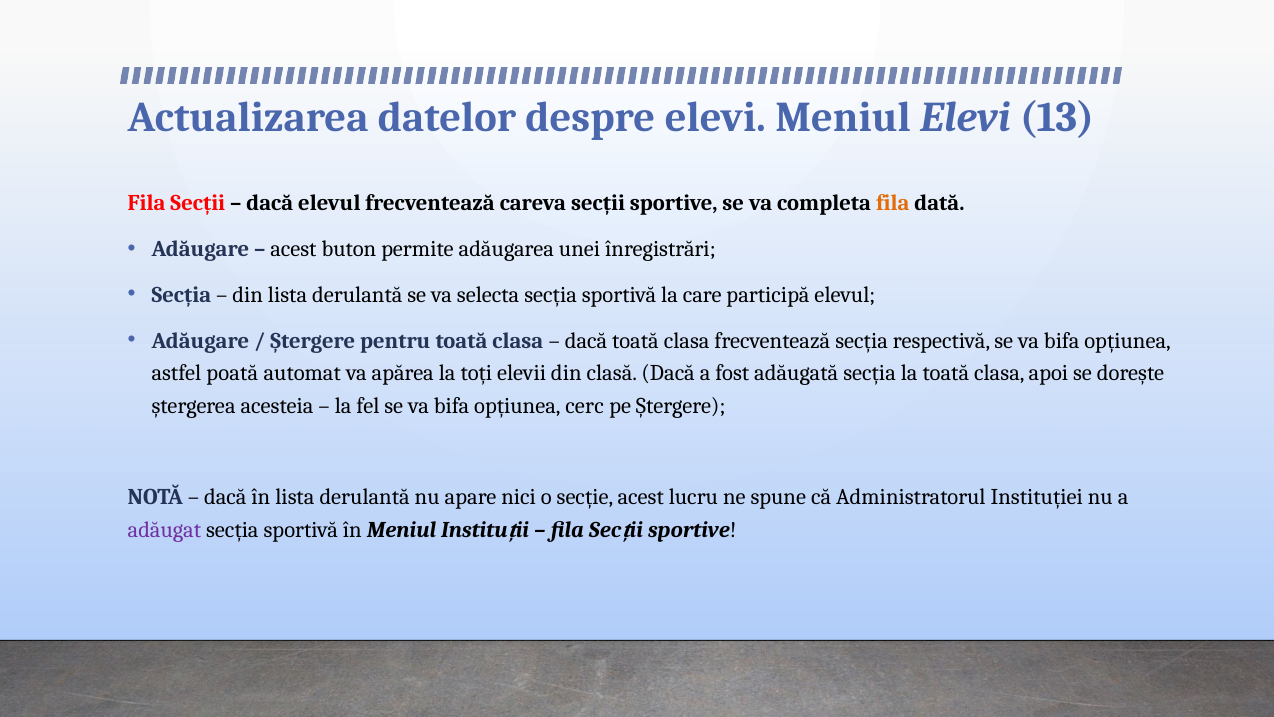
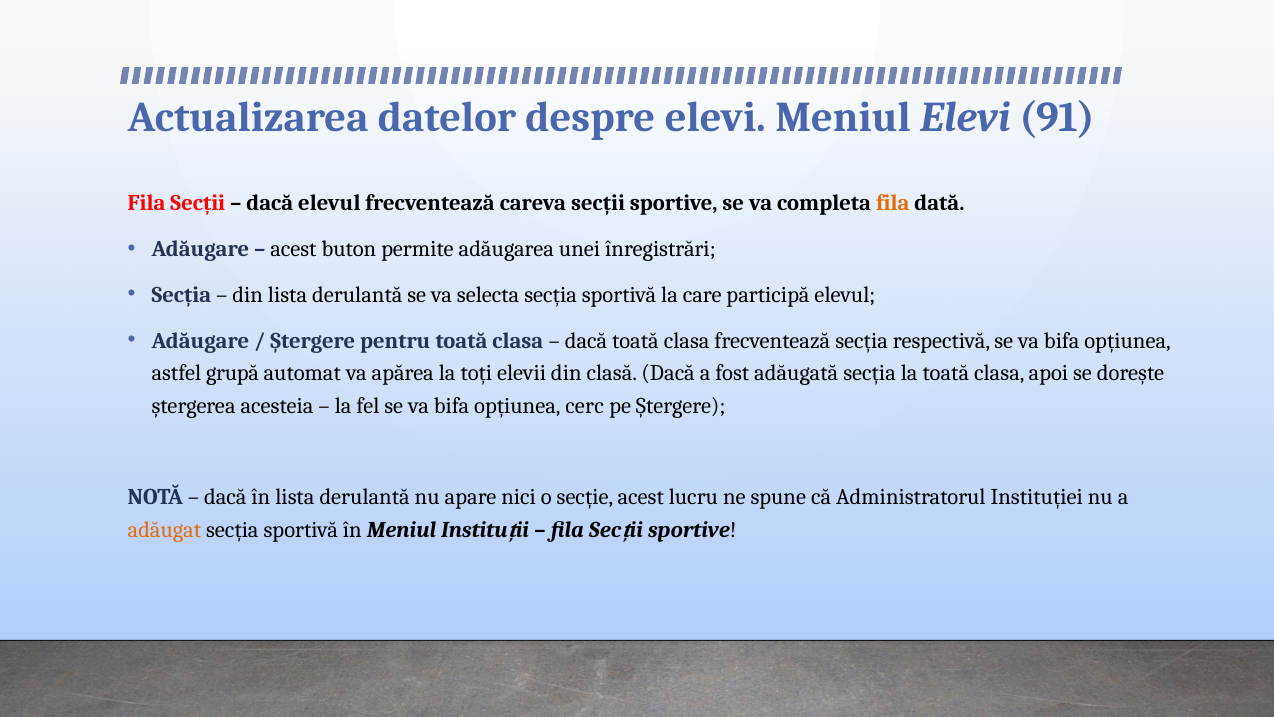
13: 13 -> 91
poată: poată -> grupă
adăugat colour: purple -> orange
